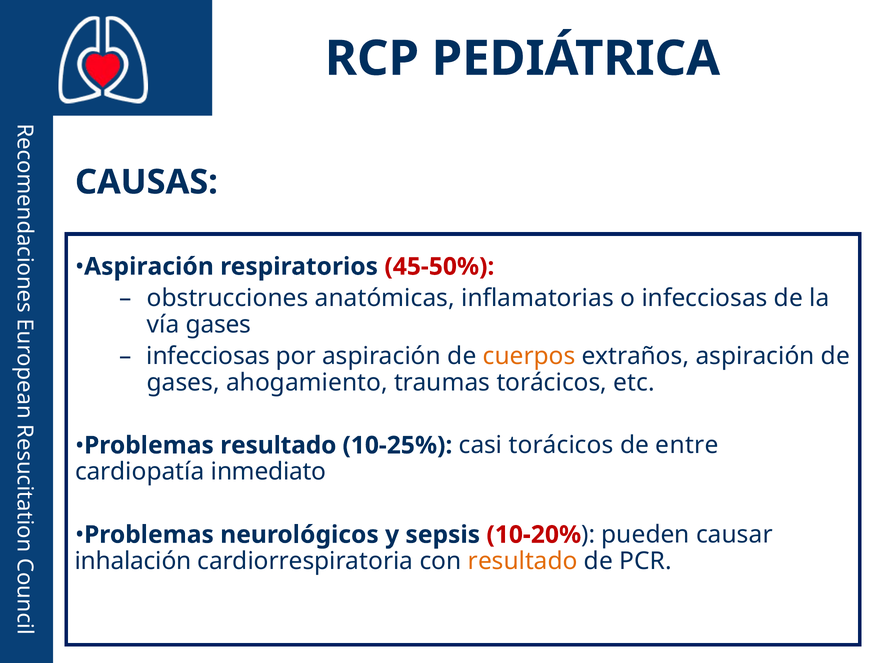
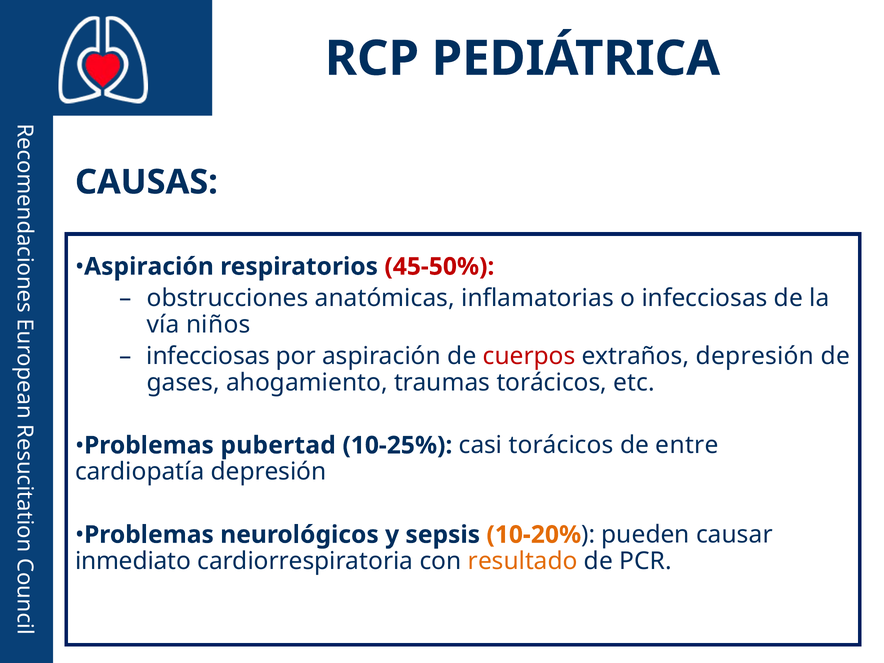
vía gases: gases -> niños
cuerpos colour: orange -> red
extraños aspiración: aspiración -> depresión
Problemas resultado: resultado -> pubertad
cardiopatía inmediato: inmediato -> depresión
10-20% colour: red -> orange
inhalación: inhalación -> inmediato
